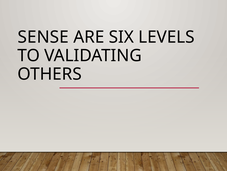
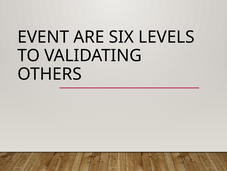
SENSE: SENSE -> EVENT
